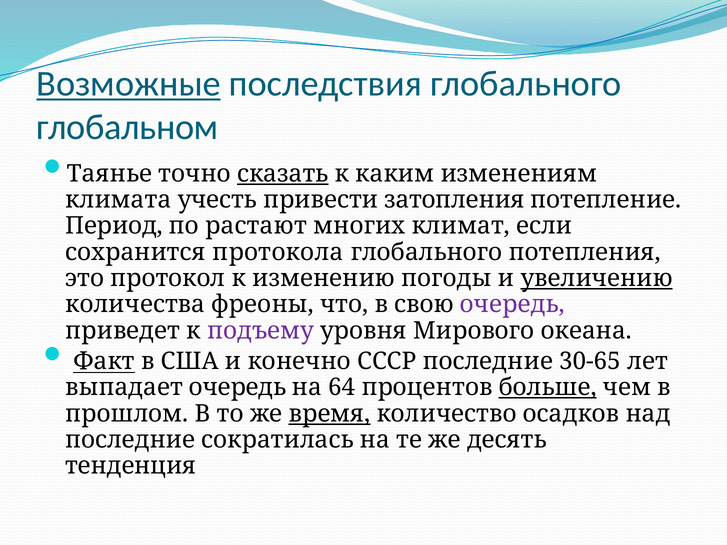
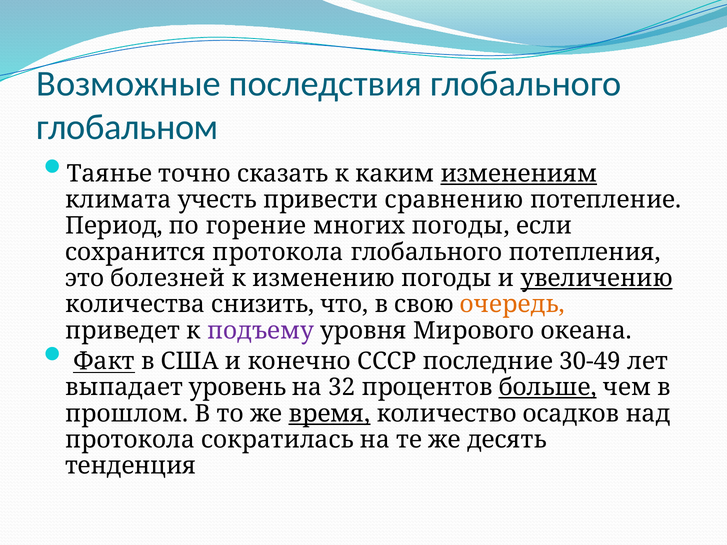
Возможные underline: present -> none
сказать underline: present -> none
изменениям underline: none -> present
затопления: затопления -> сравнению
растают: растают -> горение
многих климат: климат -> погоды
протокол: протокол -> болезней
фреоны: фреоны -> снизить
очередь at (512, 304) colour: purple -> orange
30-65: 30-65 -> 30-49
выпадает очередь: очередь -> уровень
64: 64 -> 32
последние at (130, 440): последние -> протокола
